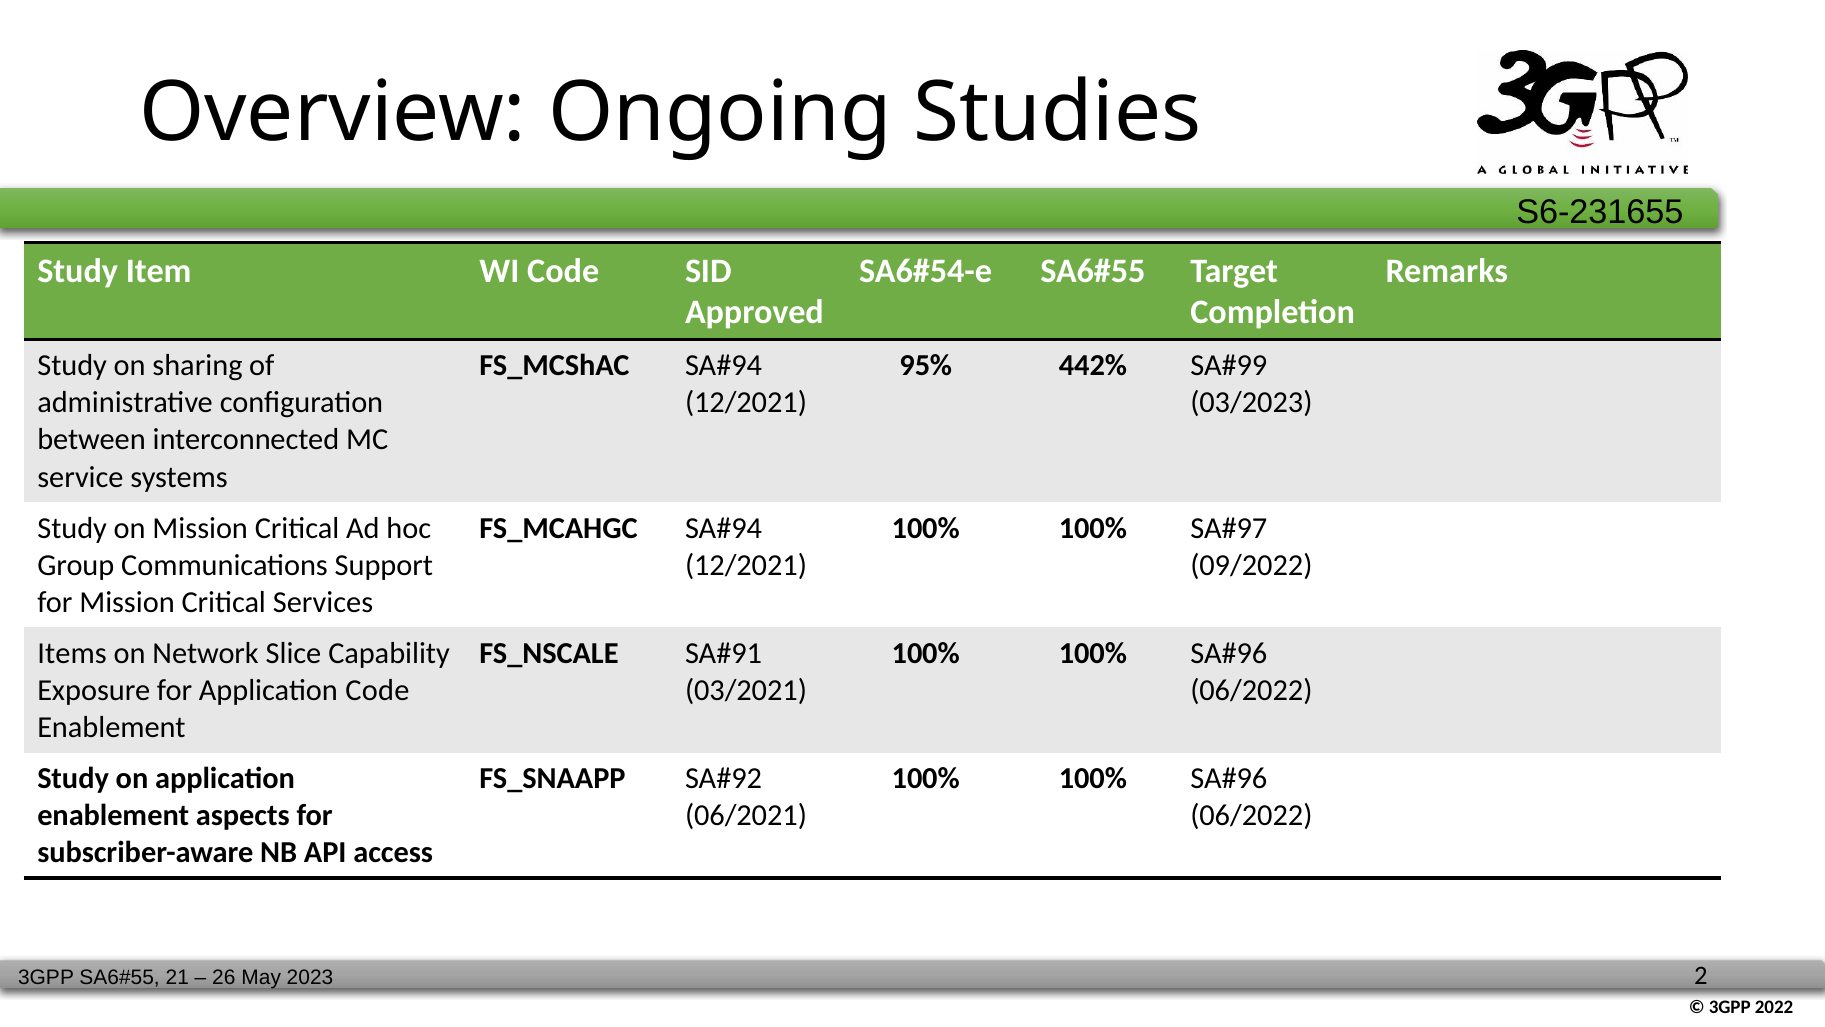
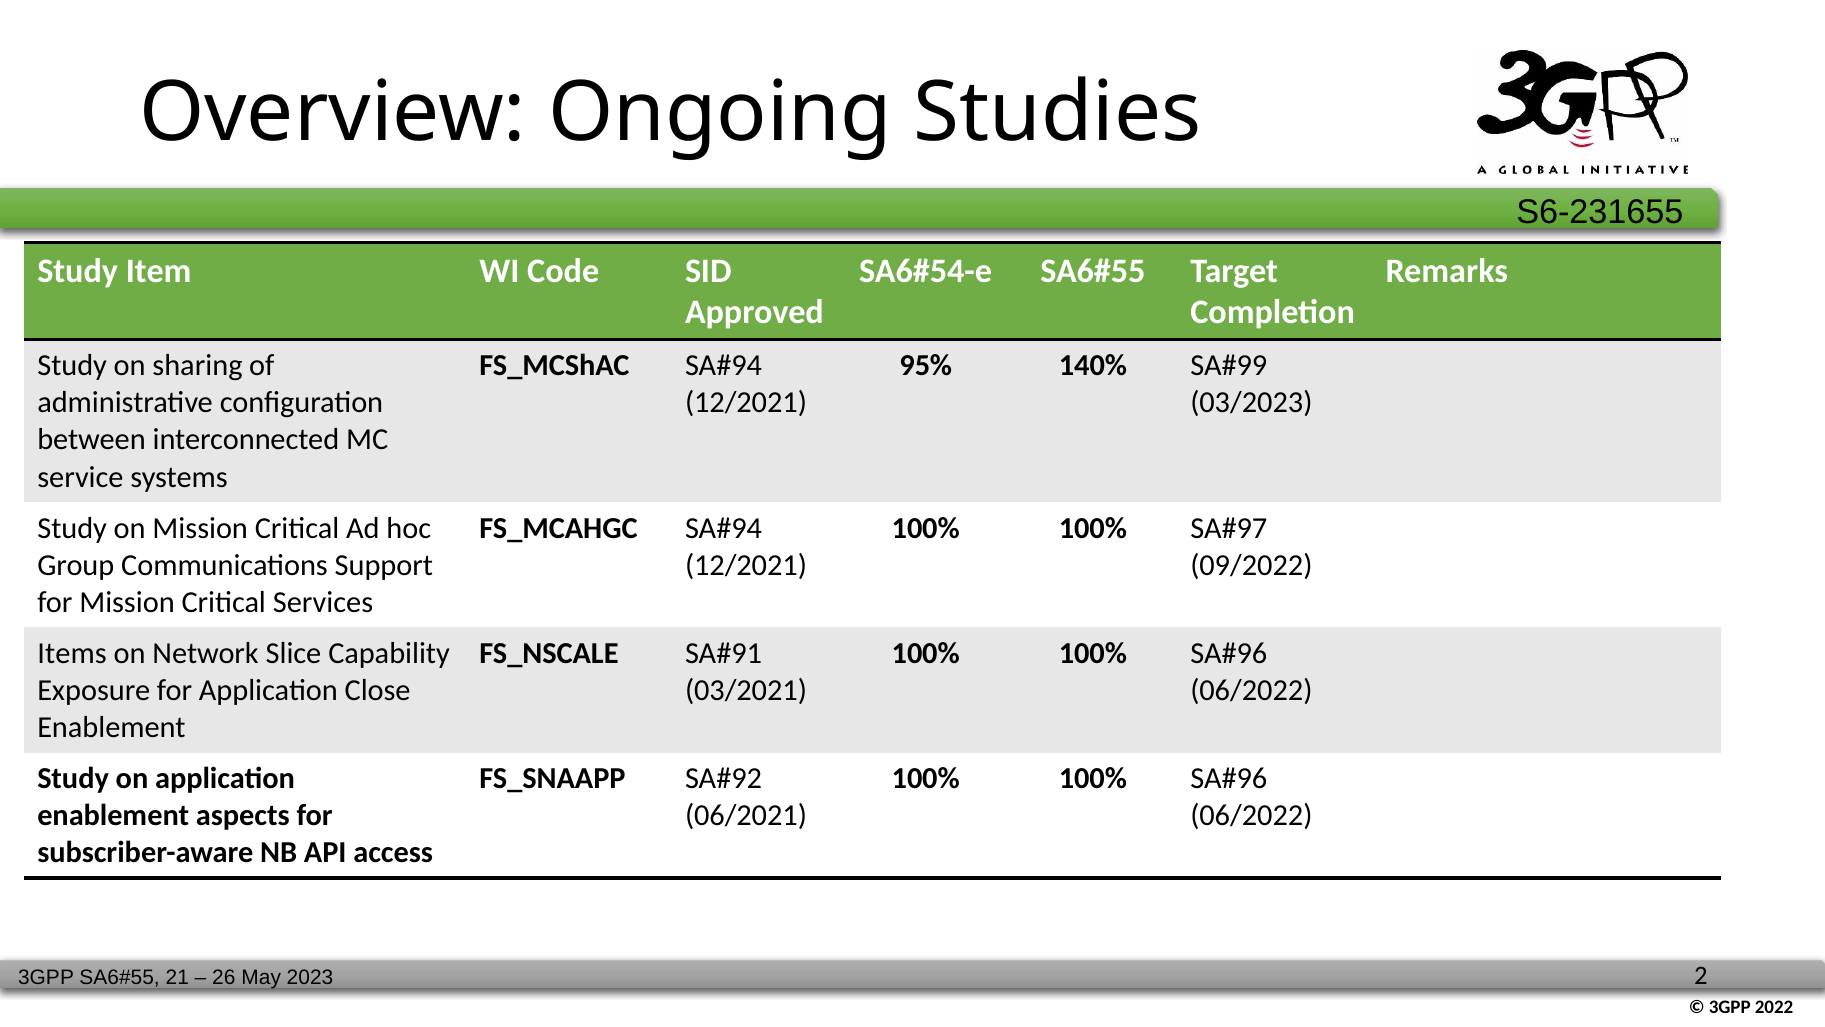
442%: 442% -> 140%
Application Code: Code -> Close
